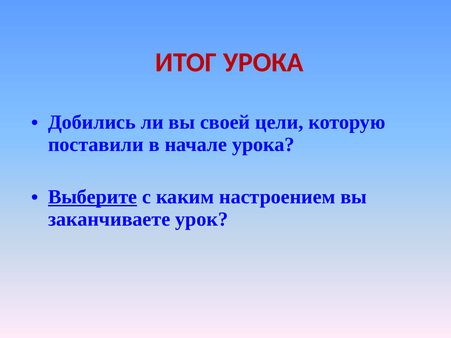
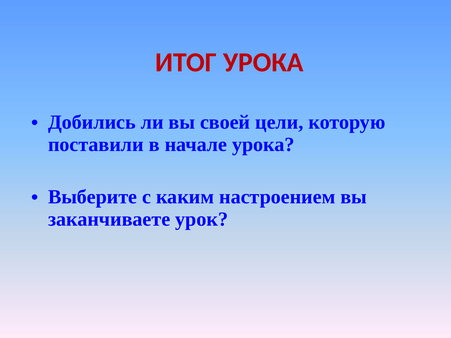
Выберите underline: present -> none
